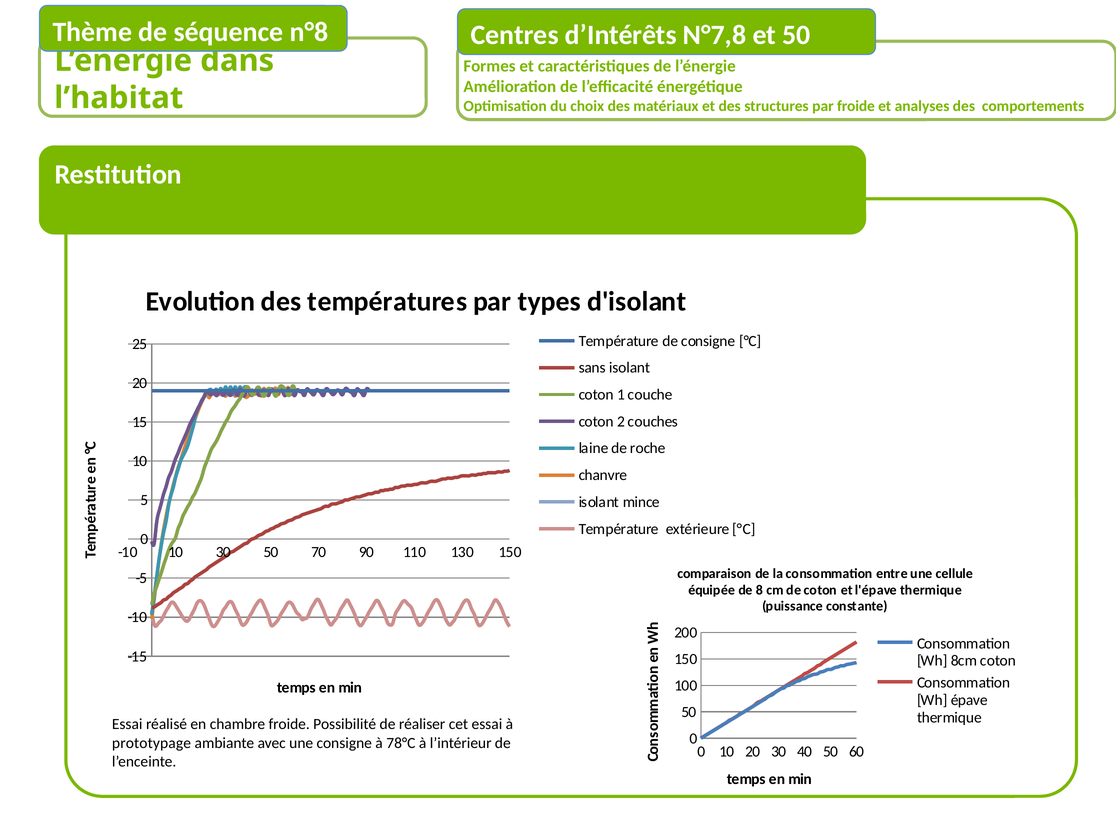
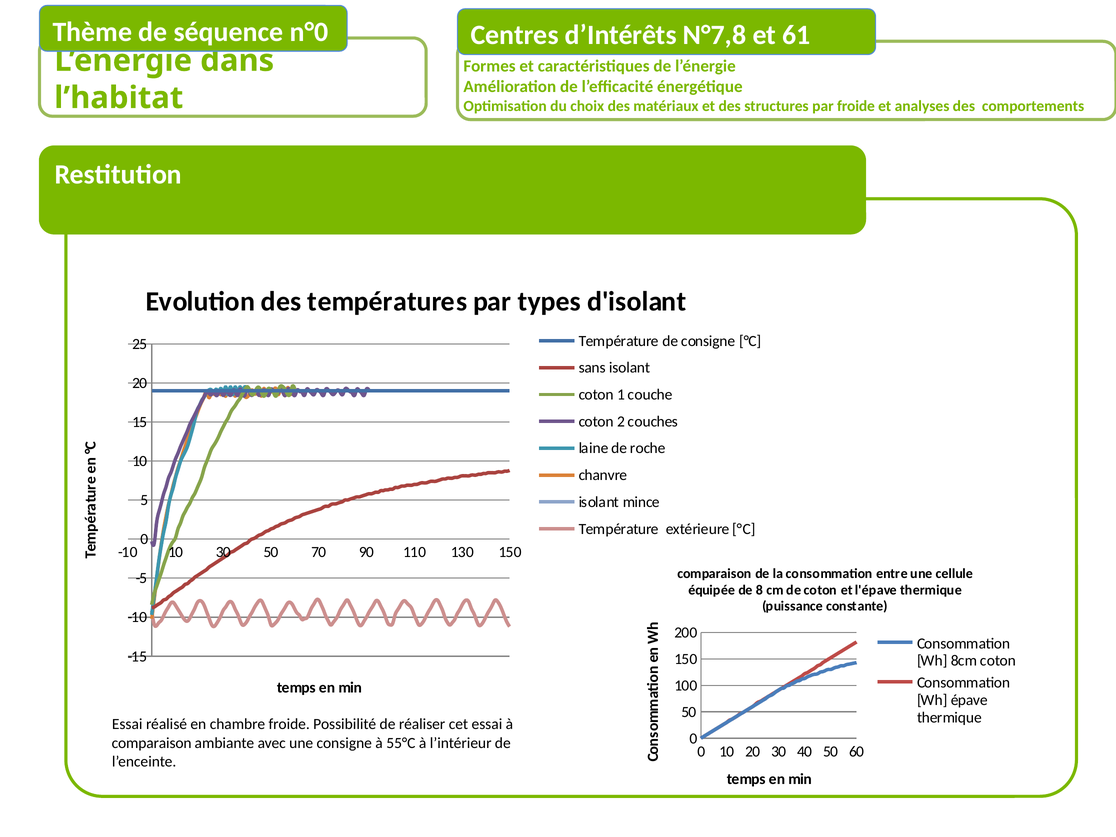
n°8: n°8 -> n°0
et 50: 50 -> 61
prototypage at (152, 743): prototypage -> comparaison
78°C: 78°C -> 55°C
